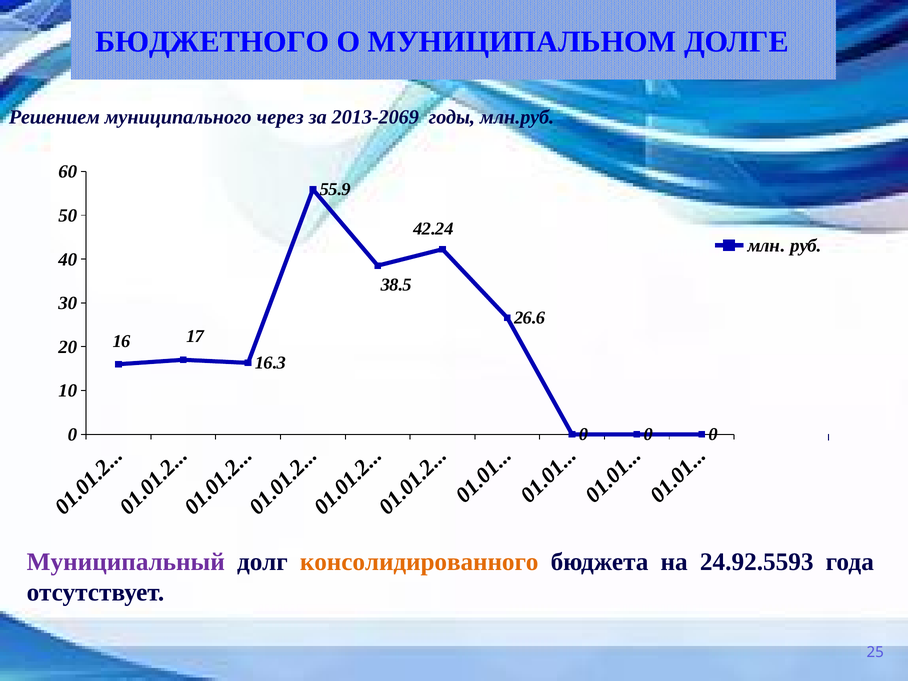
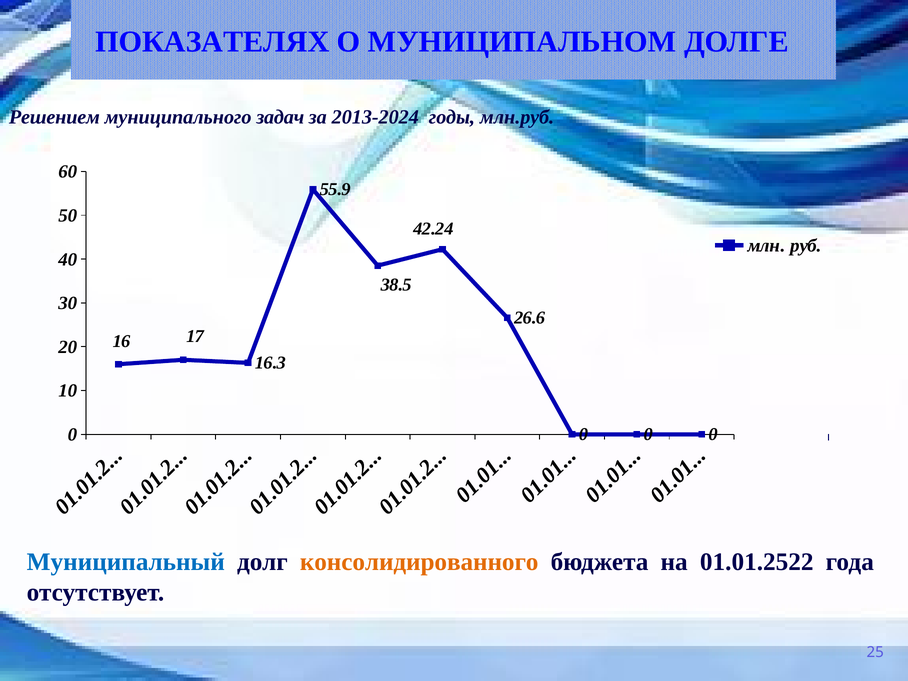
БЮДЖЕТНОГО: БЮДЖЕТНОГО -> ПОКАЗАТЕЛЯХ
через: через -> задач
2013-2069: 2013-2069 -> 2013-2024
Муниципальный colour: purple -> blue
24.92.5593: 24.92.5593 -> 01.01.2522
